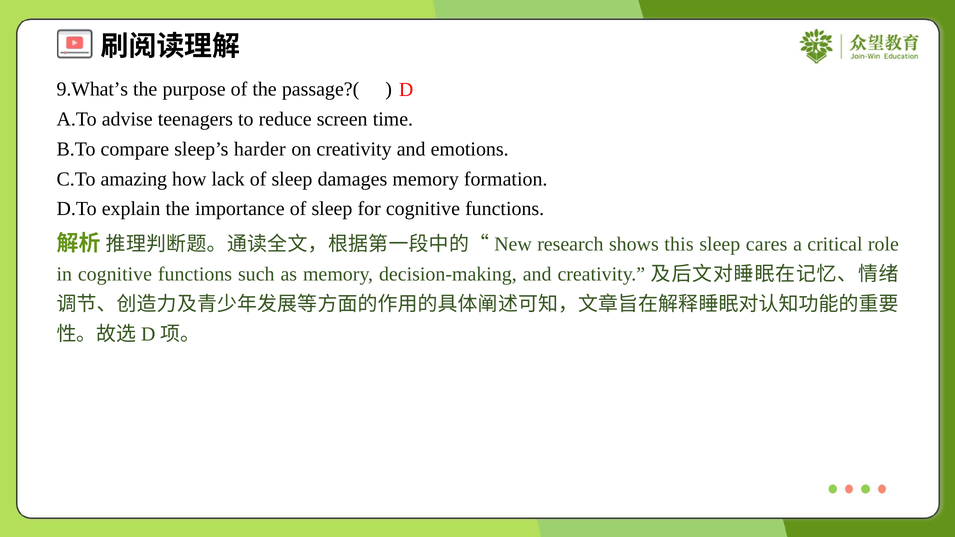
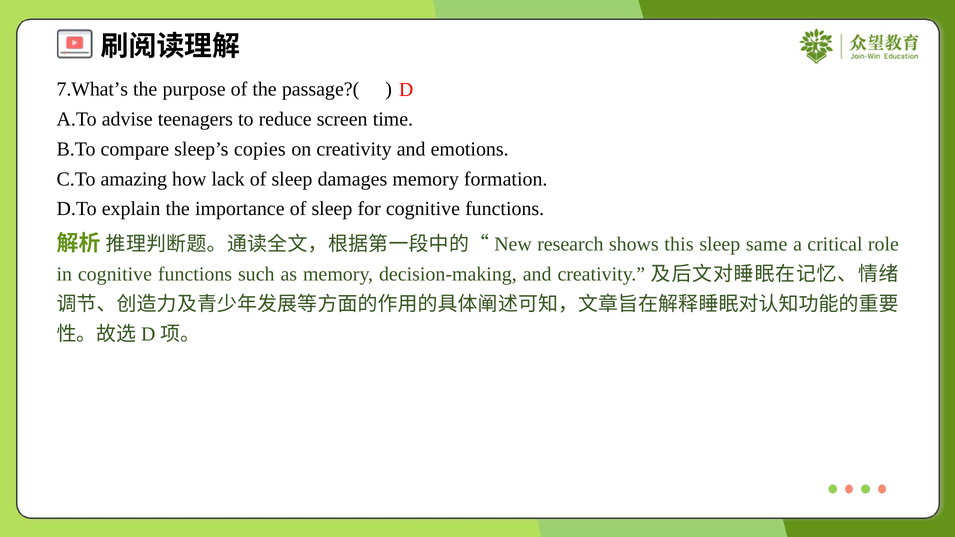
9.What’s: 9.What’s -> 7.What’s
harder: harder -> copies
cares: cares -> same
